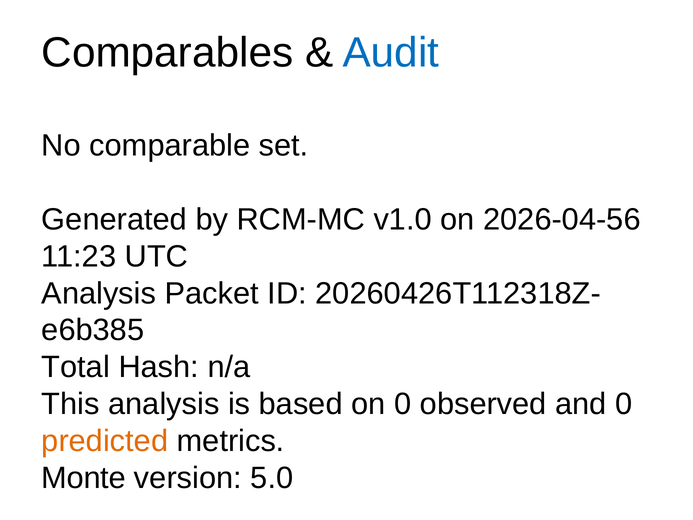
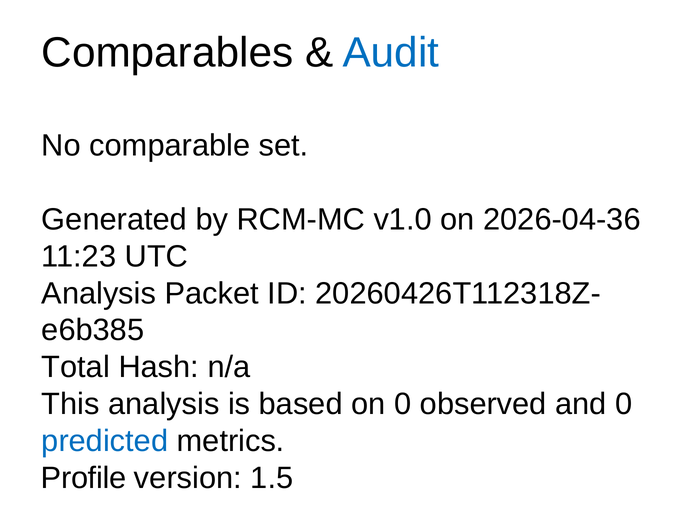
2026-04-56: 2026-04-56 -> 2026-04-36
predicted colour: orange -> blue
Monte: Monte -> Profile
5.0: 5.0 -> 1.5
